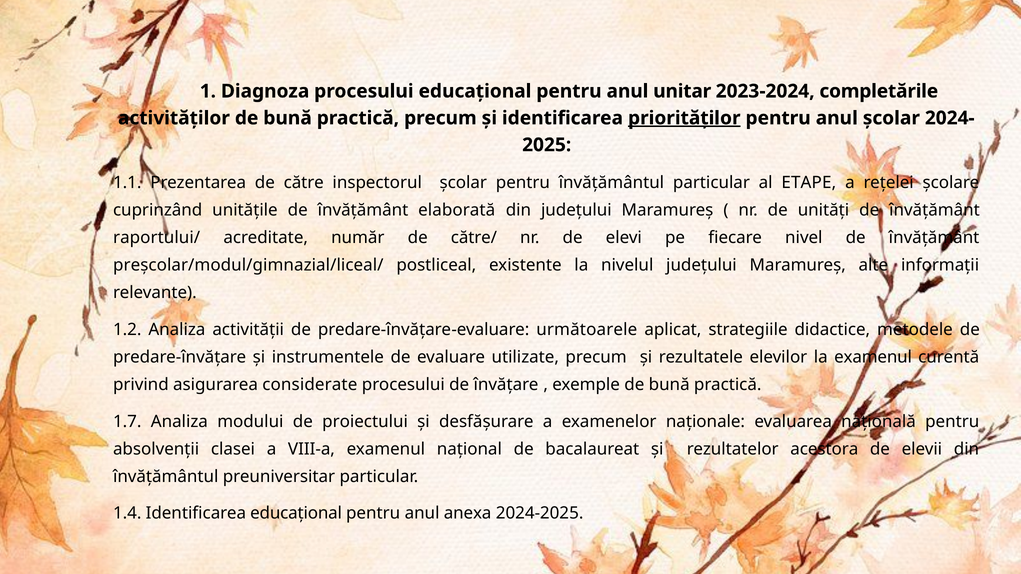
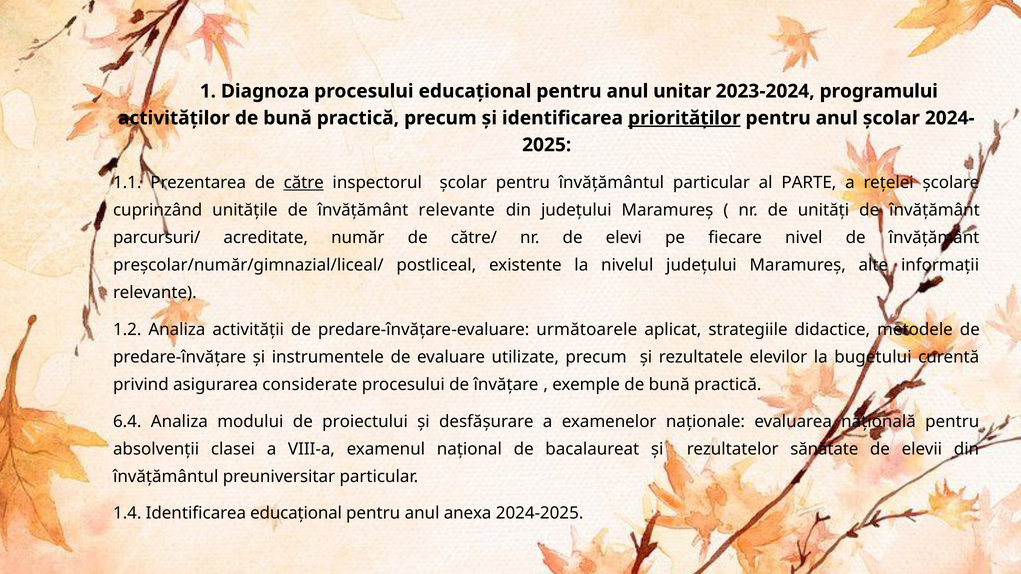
completările: completările -> programului
către underline: none -> present
ETAPE: ETAPE -> PARTE
învățământ elaborată: elaborată -> relevante
raportului/: raportului/ -> parcursuri/
preșcolar/modul/gimnazial/liceal/: preșcolar/modul/gimnazial/liceal/ -> preșcolar/număr/gimnazial/liceal/
la examenul: examenul -> bugetului
1.7: 1.7 -> 6.4
acestora: acestora -> sănătate
